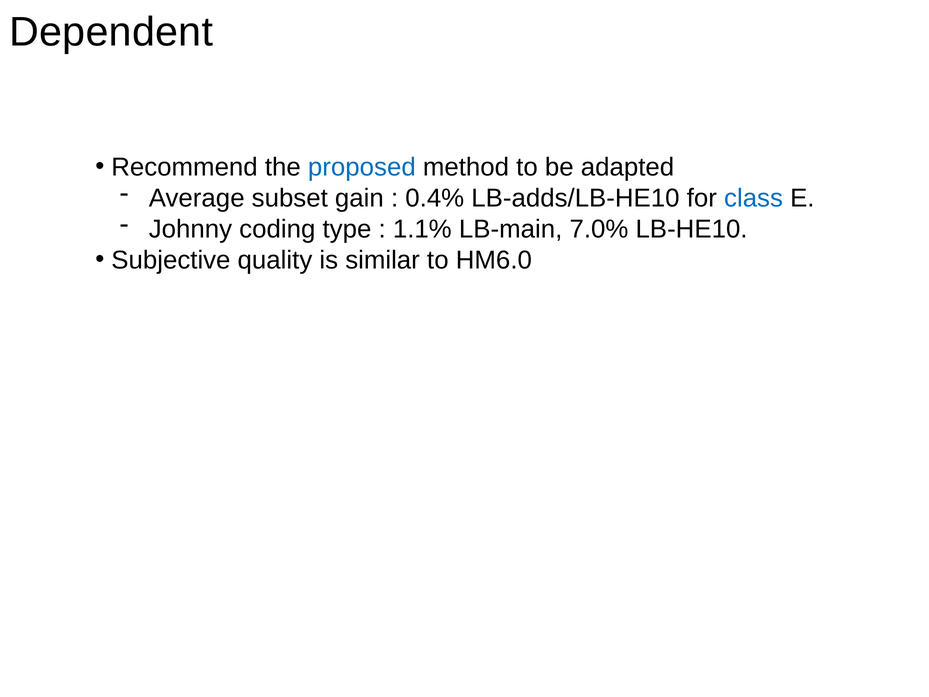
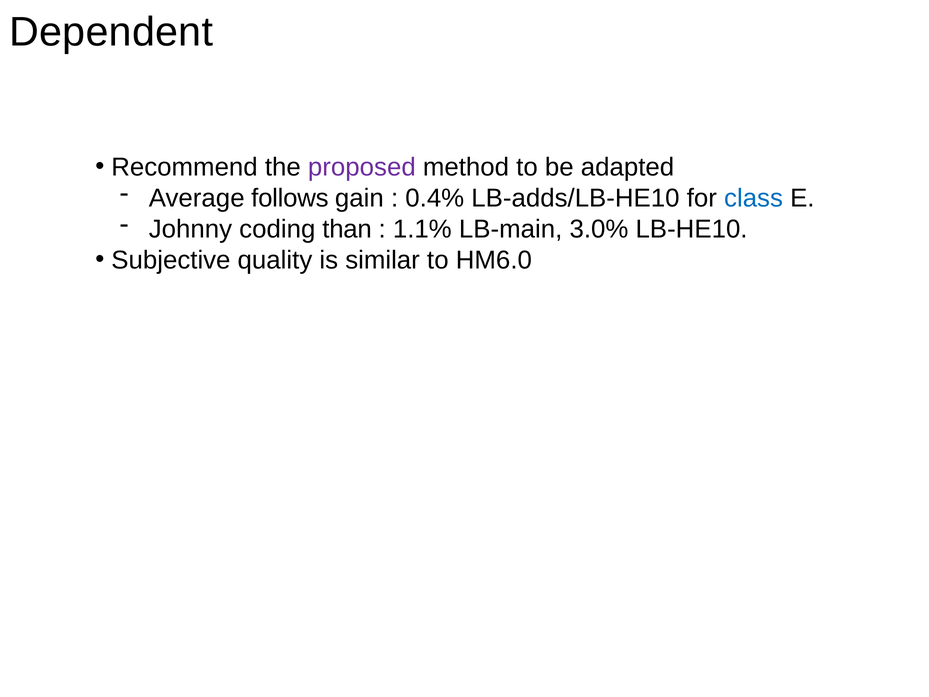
proposed colour: blue -> purple
subset: subset -> follows
type: type -> than
7.0%: 7.0% -> 3.0%
